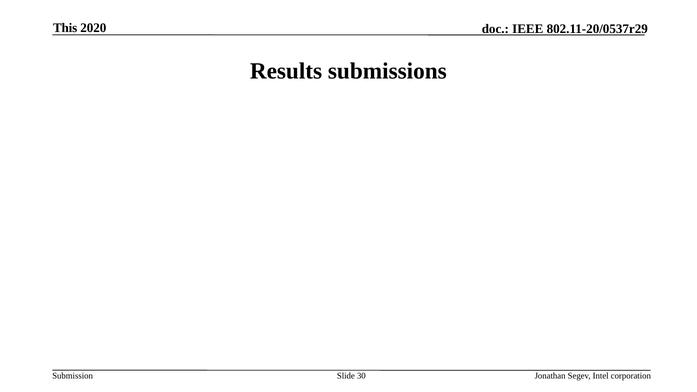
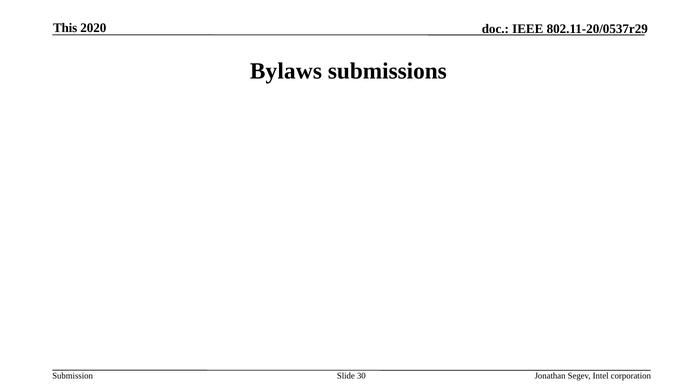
Results: Results -> Bylaws
